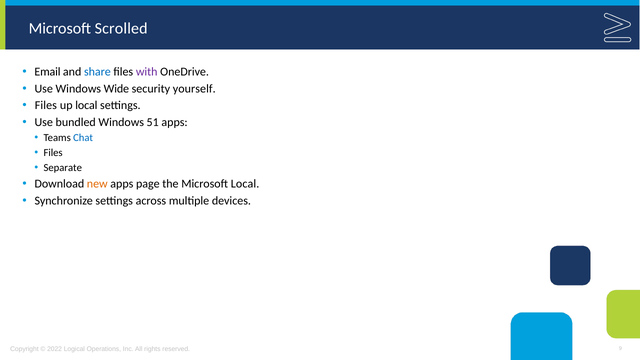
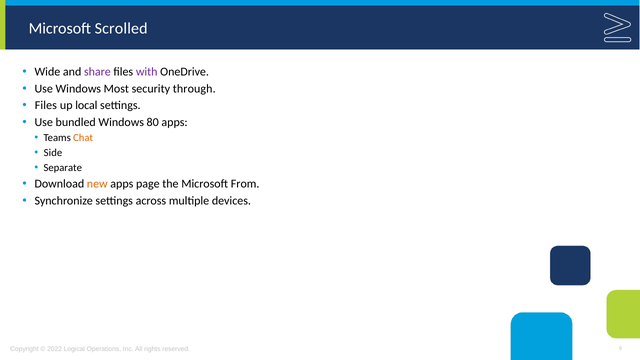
Email: Email -> Wide
share colour: blue -> purple
Wide: Wide -> Most
yourself: yourself -> through
51: 51 -> 80
Chat colour: blue -> orange
Files at (53, 153): Files -> Side
Microsoft Local: Local -> From
